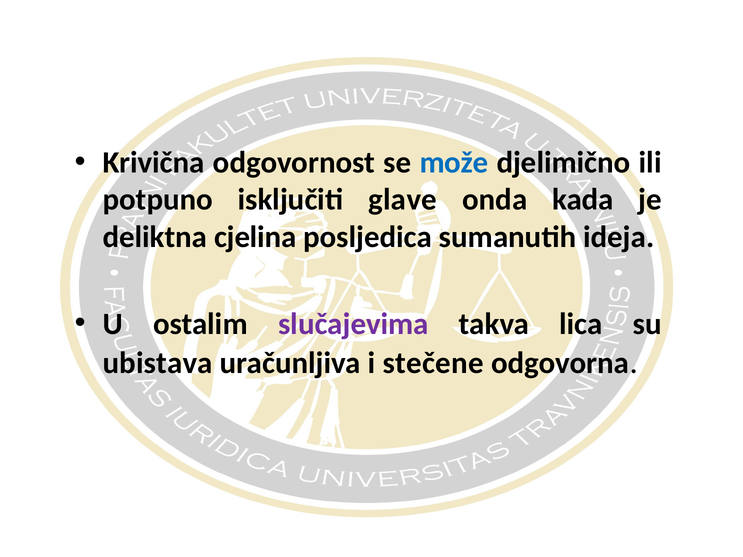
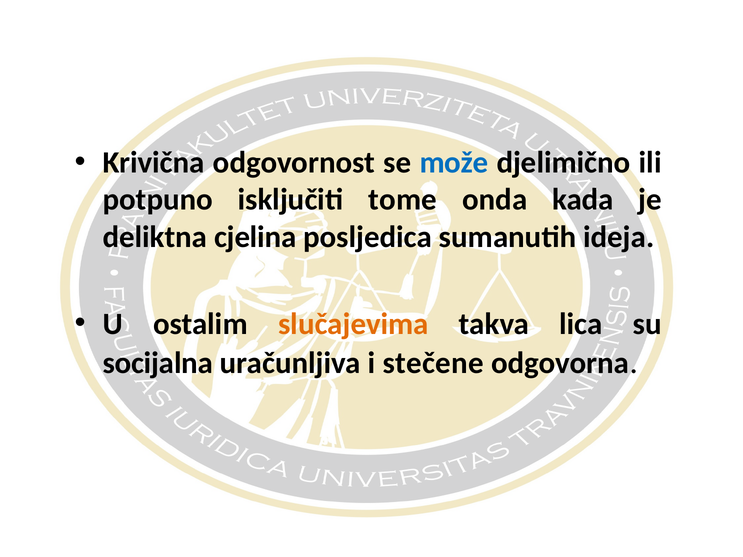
glave: glave -> tome
slučajevima colour: purple -> orange
ubistava: ubistava -> socijalna
